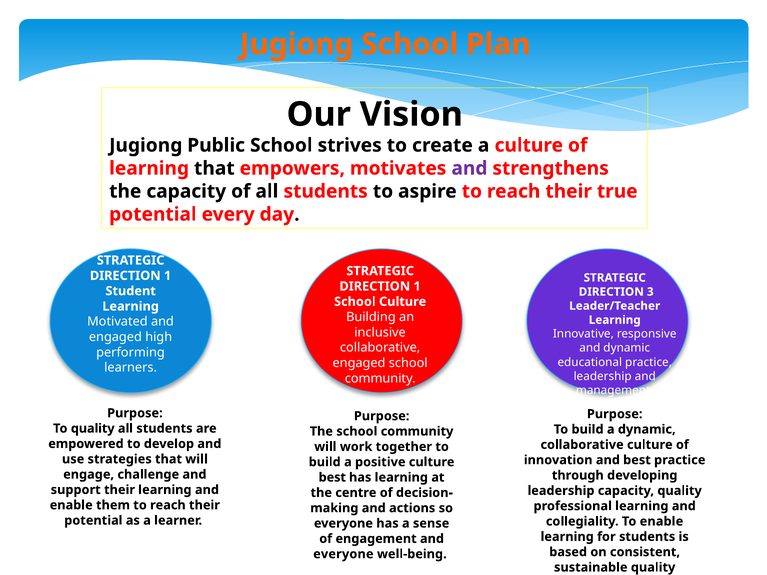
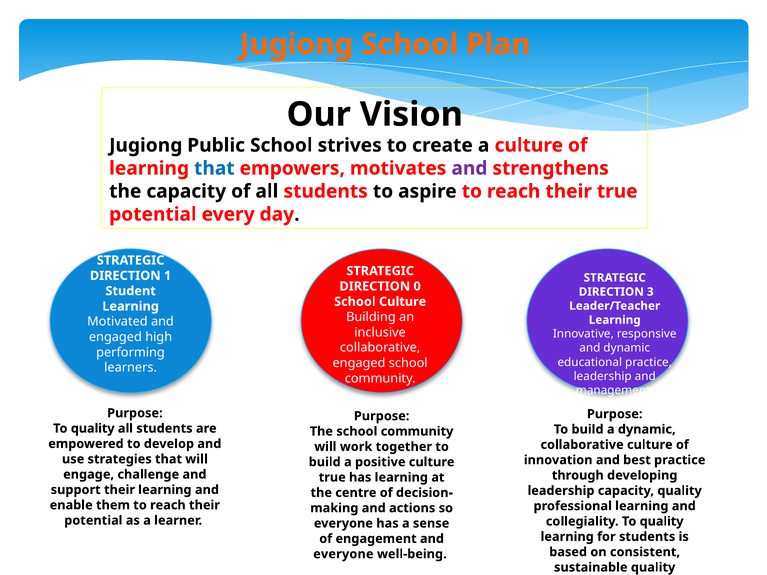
that at (214, 168) colour: black -> blue
1 at (417, 286): 1 -> 0
best at (332, 478): best -> true
collegiality To enable: enable -> quality
